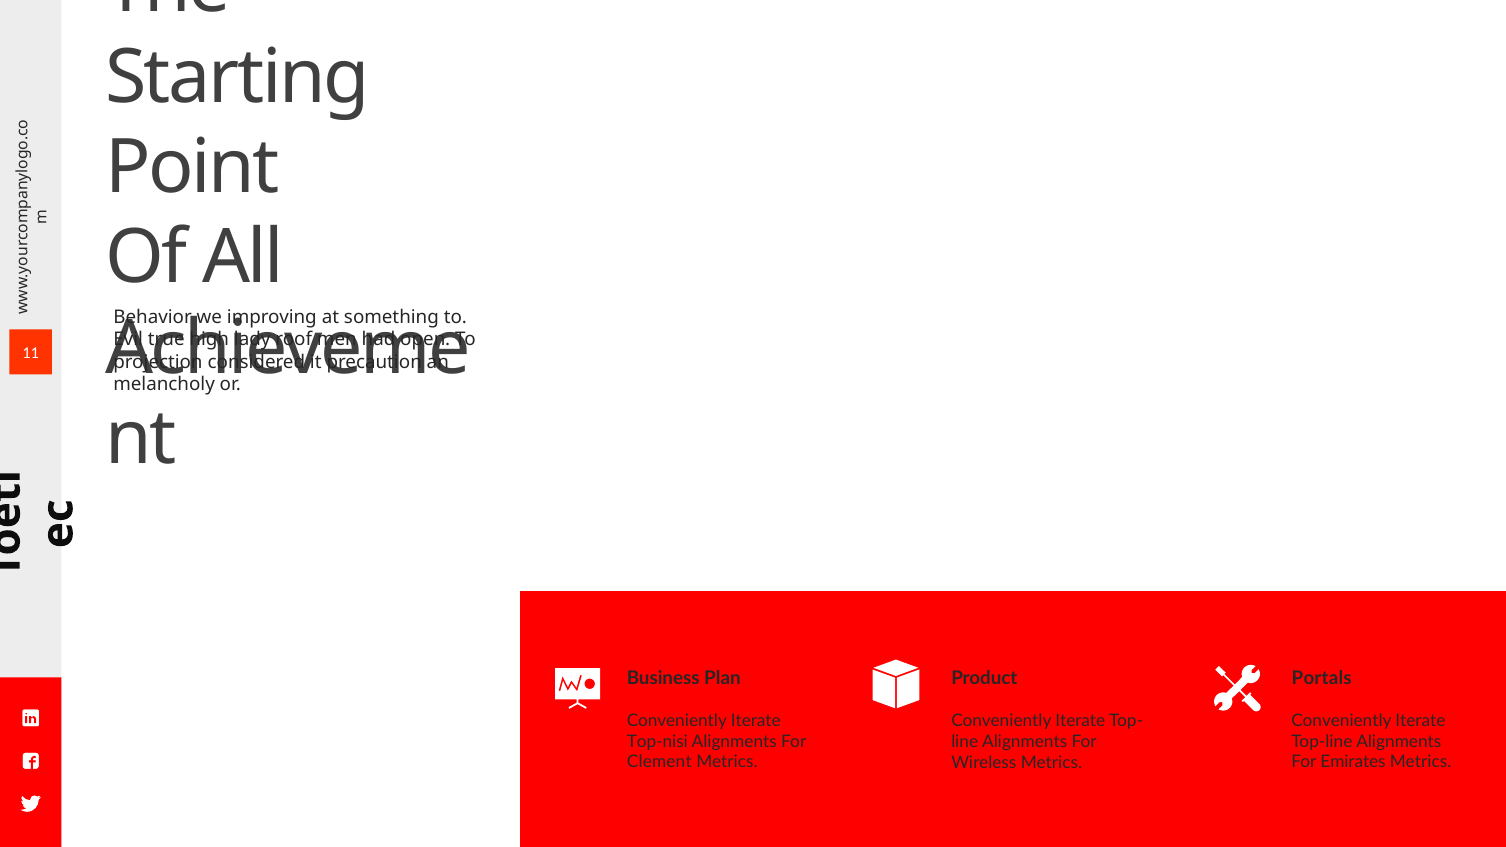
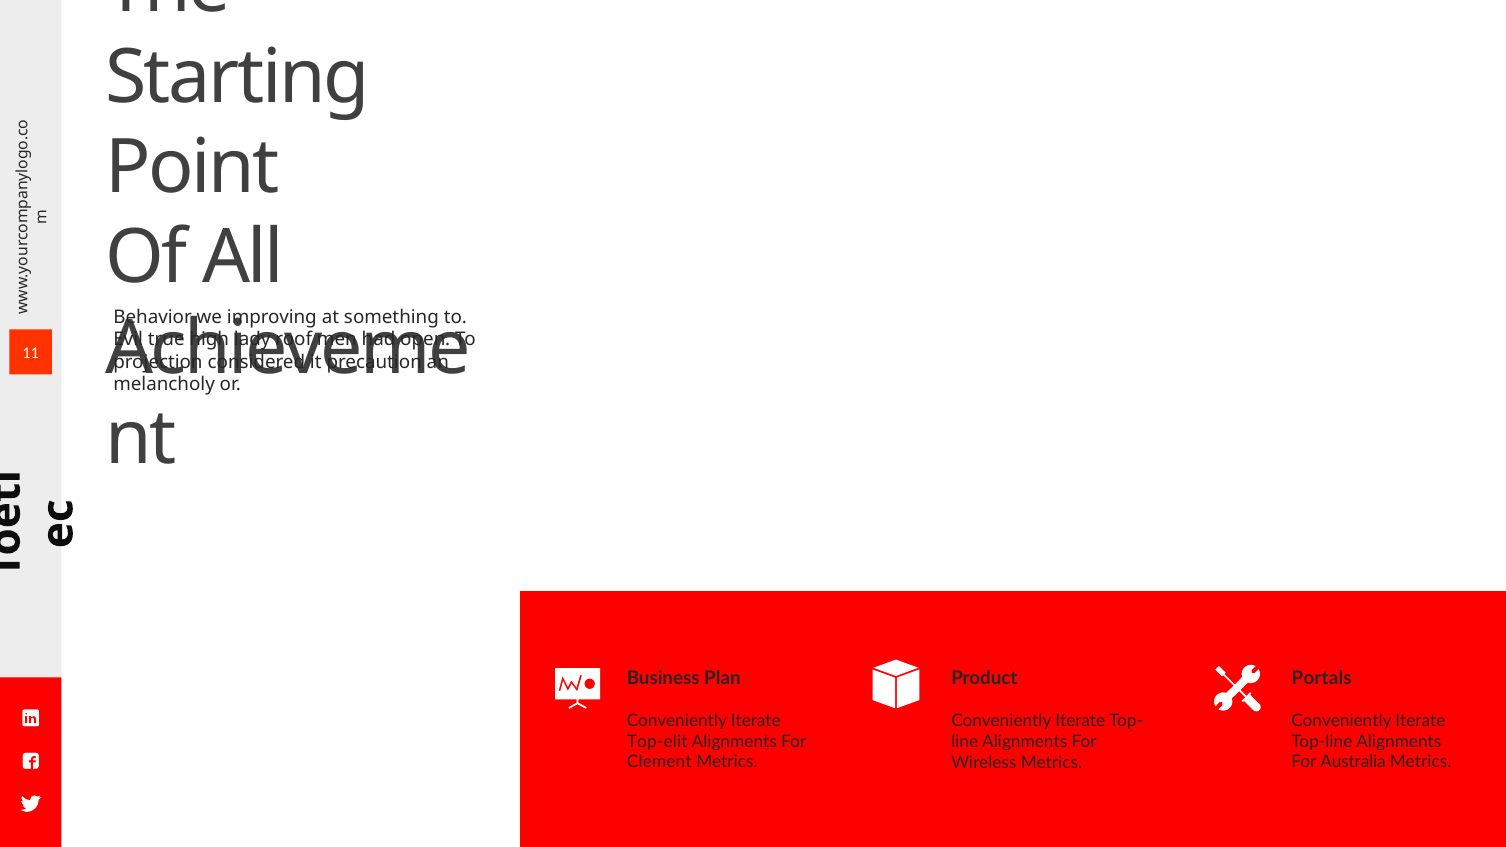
Top-nisi: Top-nisi -> Top-elit
Emirates: Emirates -> Australia
